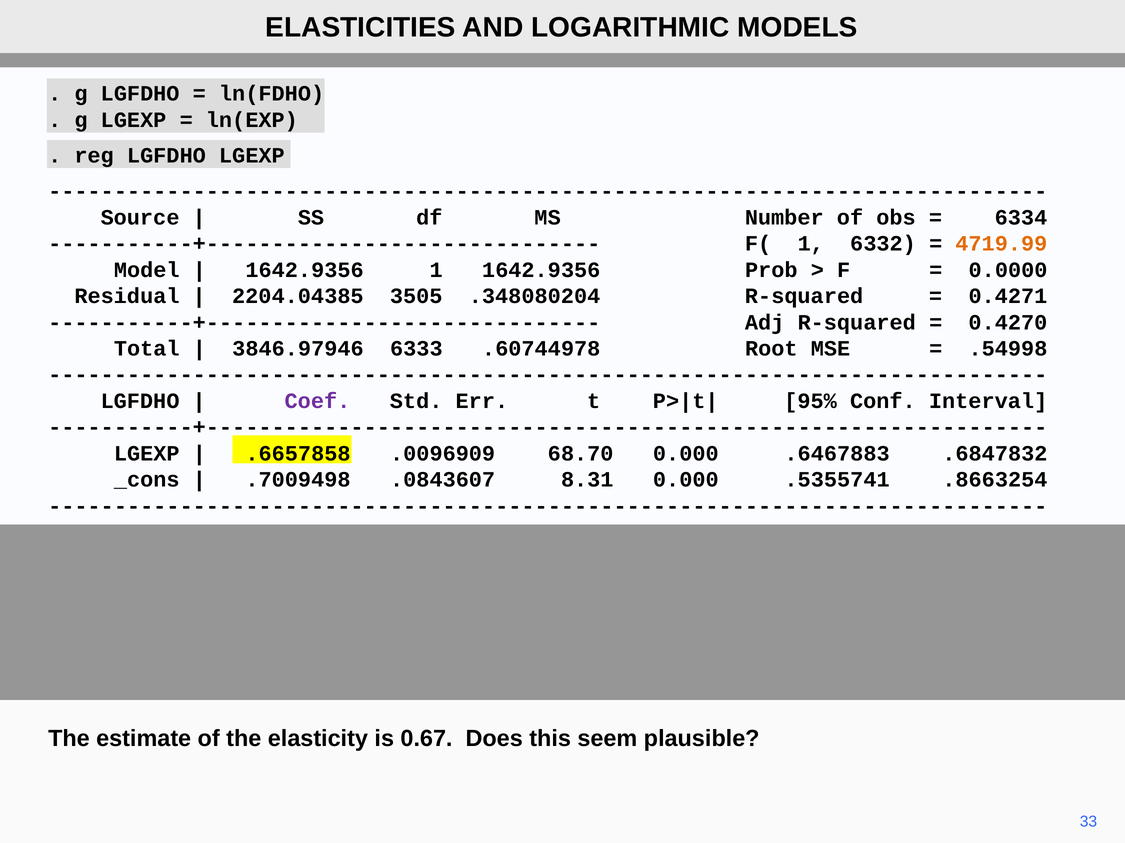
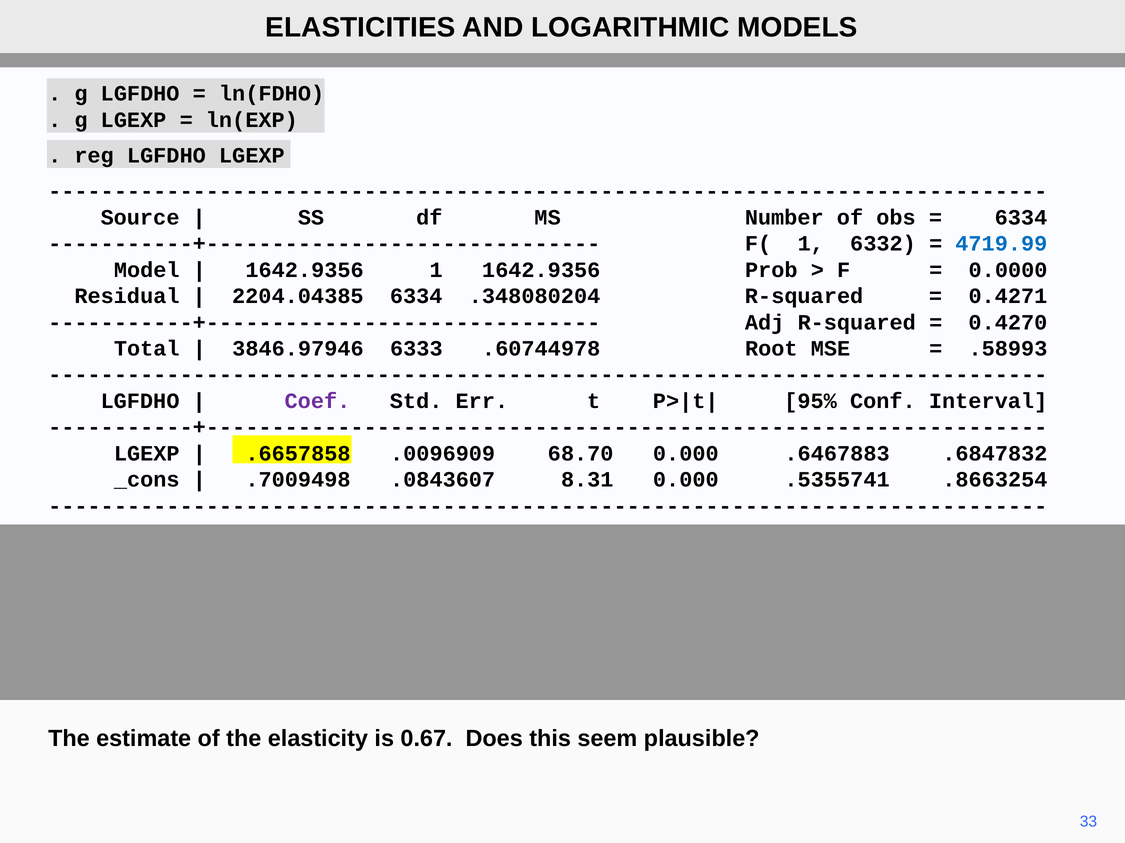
4719.99 colour: orange -> blue
2204.04385 3505: 3505 -> 6334
.54998: .54998 -> .58993
